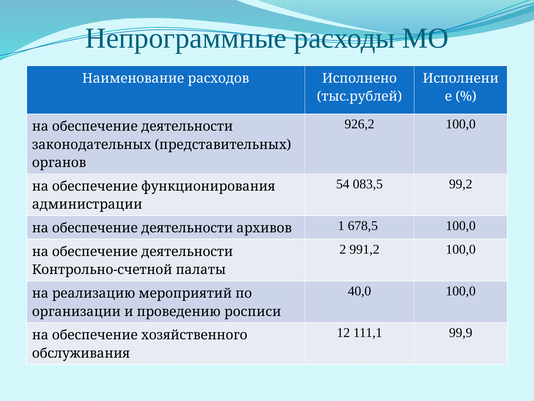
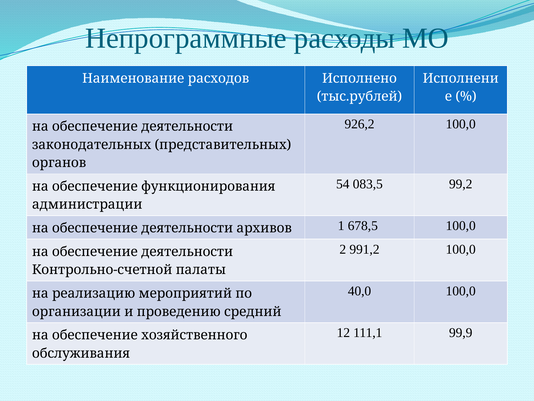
росписи: росписи -> средний
